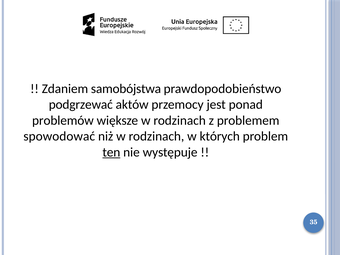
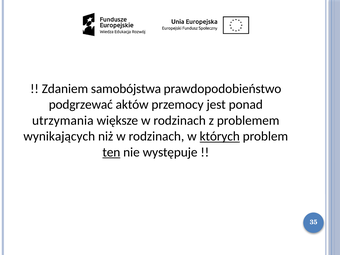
problemów: problemów -> utrzymania
spowodować: spowodować -> wynikających
których underline: none -> present
